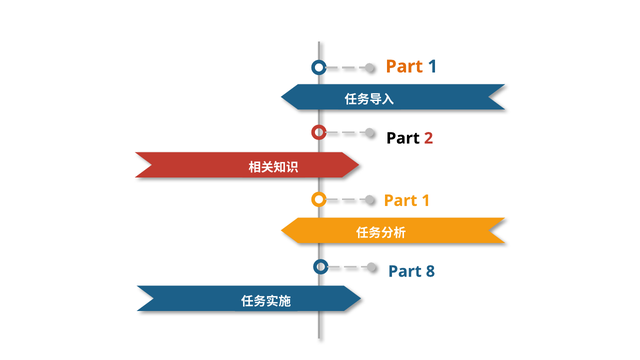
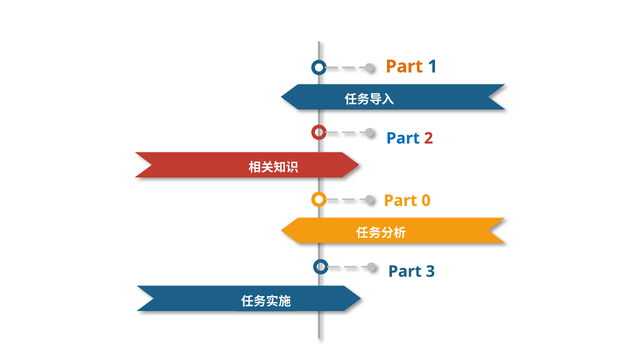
Part at (403, 138) colour: black -> blue
1 at (426, 201): 1 -> 0
8: 8 -> 3
